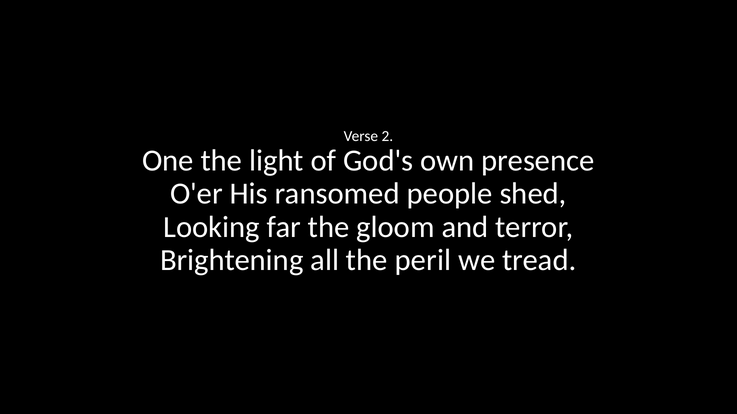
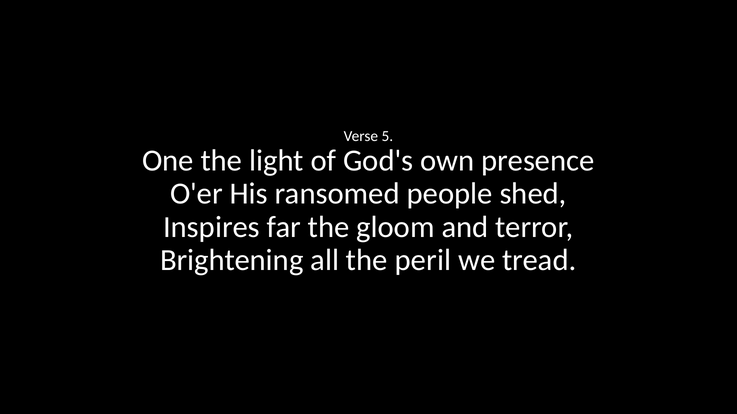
2: 2 -> 5
Looking: Looking -> Inspires
